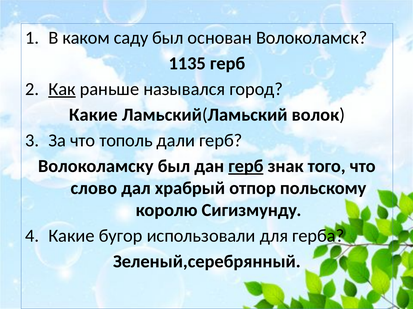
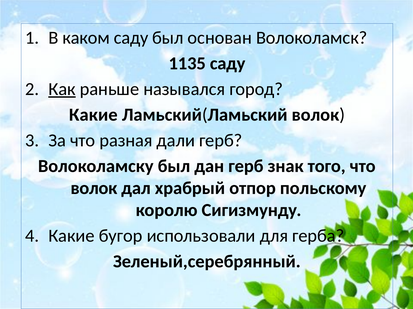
1135 герб: герб -> саду
тополь: тополь -> разная
герб at (246, 167) underline: present -> none
слово at (94, 189): слово -> волок
